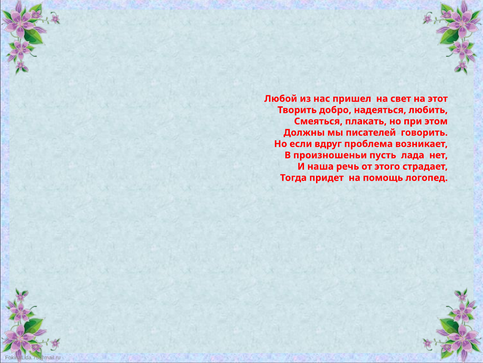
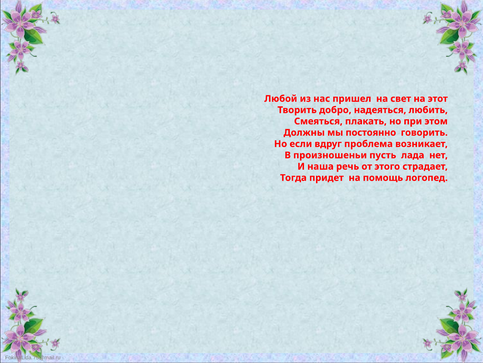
писателей: писателей -> постоянно
